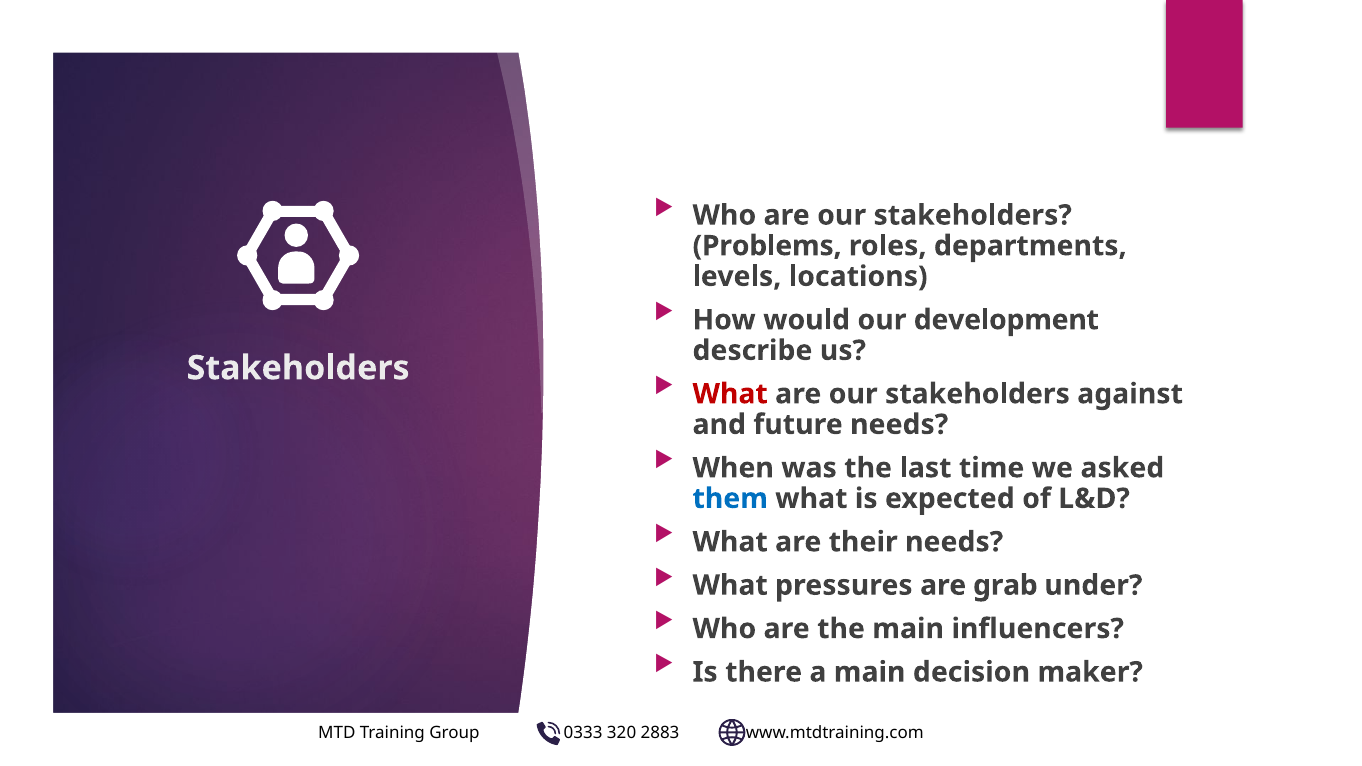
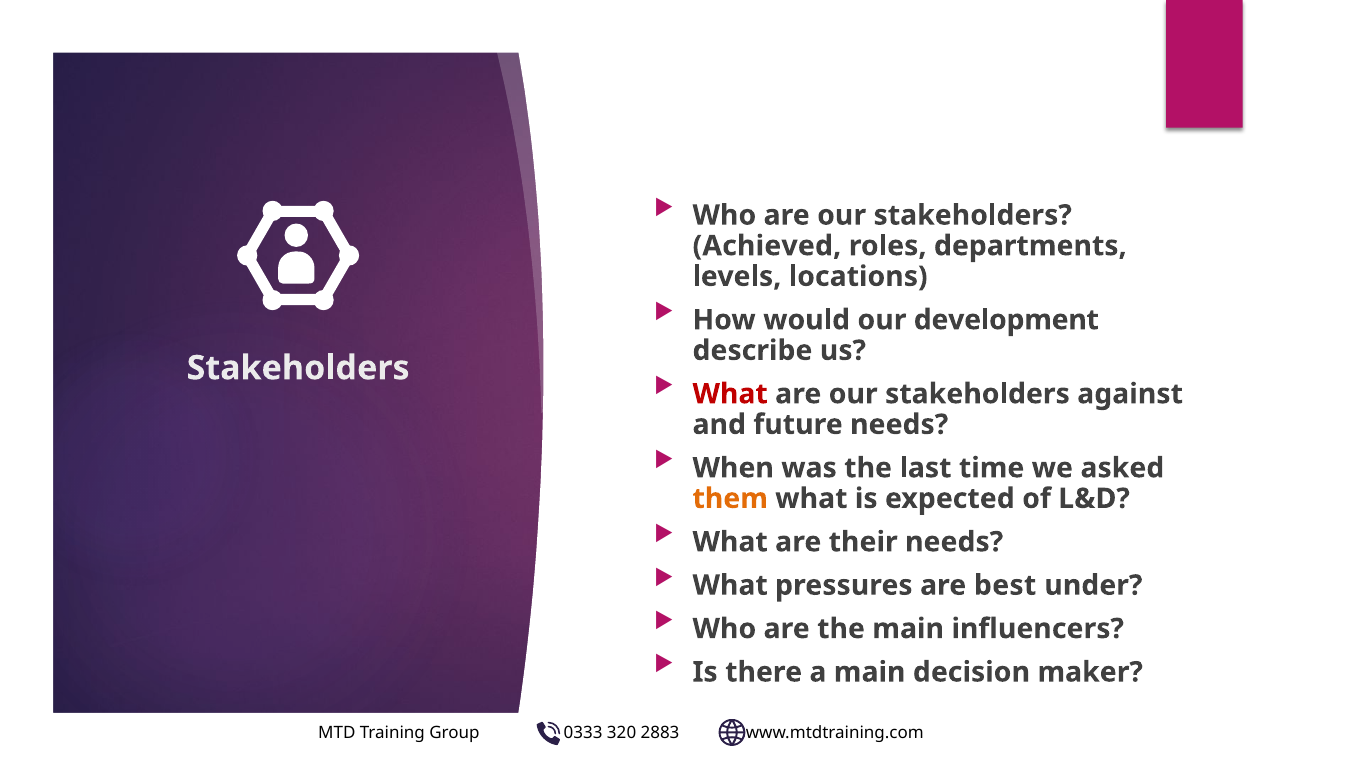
Problems: Problems -> Achieved
them colour: blue -> orange
grab: grab -> best
